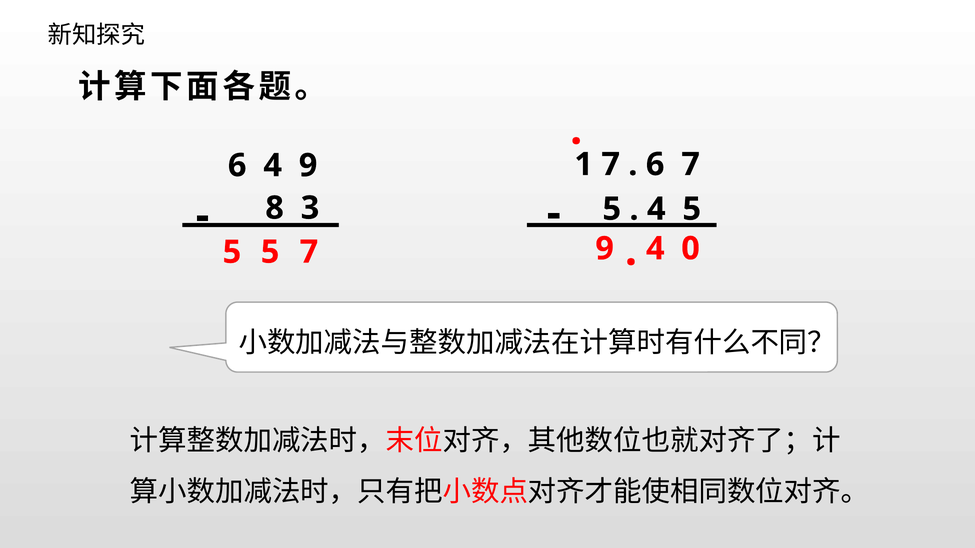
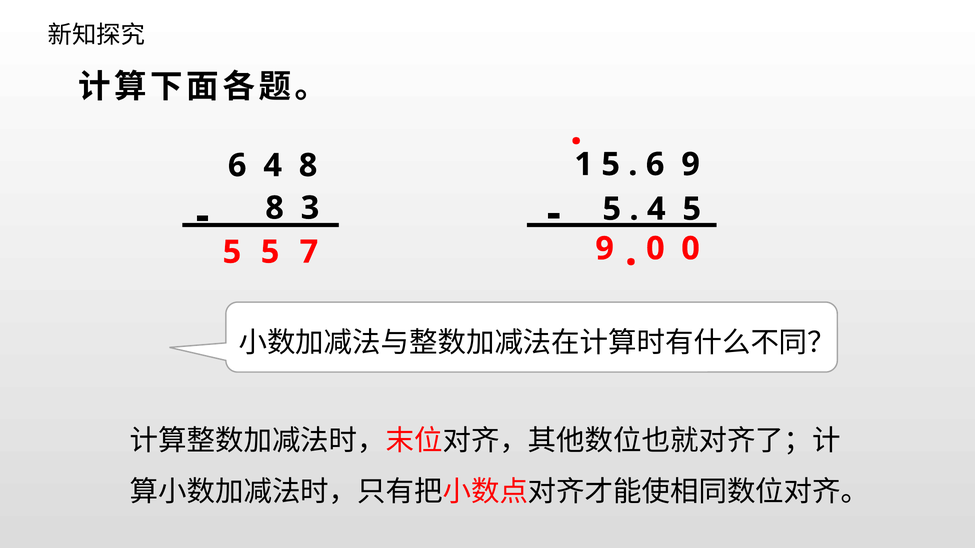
1 7: 7 -> 5
6 7: 7 -> 9
6 4 9: 9 -> 8
7 4: 4 -> 0
